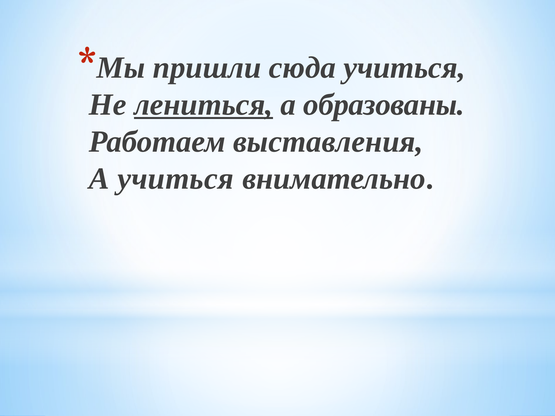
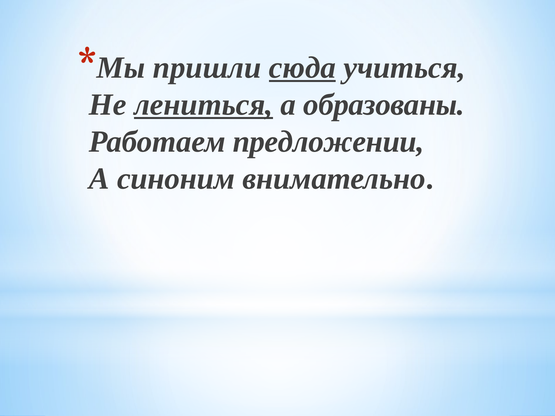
сюда underline: none -> present
выставления: выставления -> предложении
А учиться: учиться -> синоним
